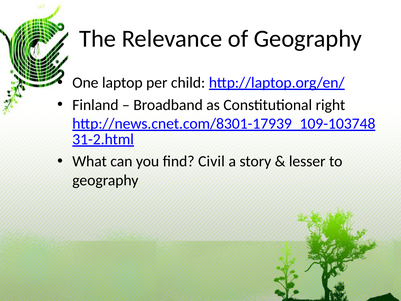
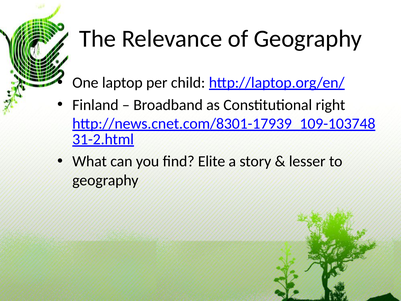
Civil: Civil -> Elite
